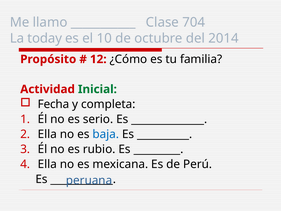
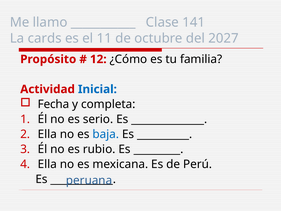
704: 704 -> 141
today: today -> cards
10: 10 -> 11
2014: 2014 -> 2027
Inicial colour: green -> blue
